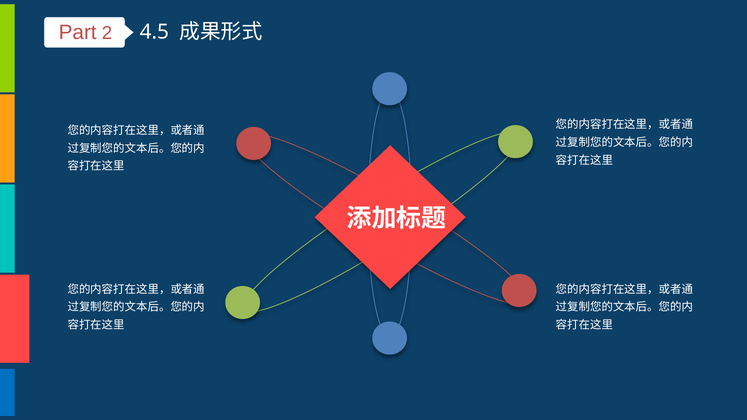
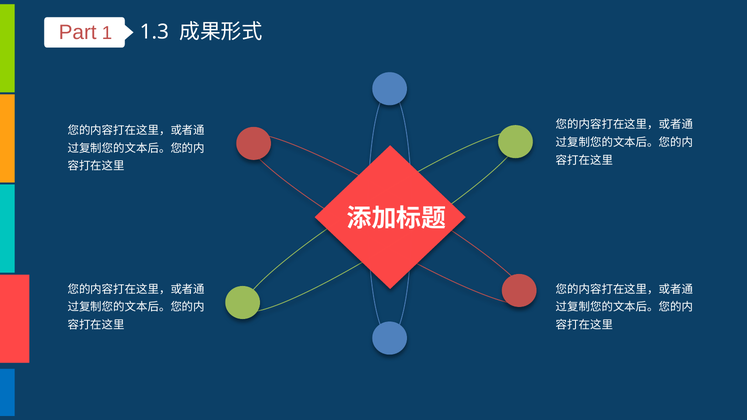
2: 2 -> 1
4.5: 4.5 -> 1.3
